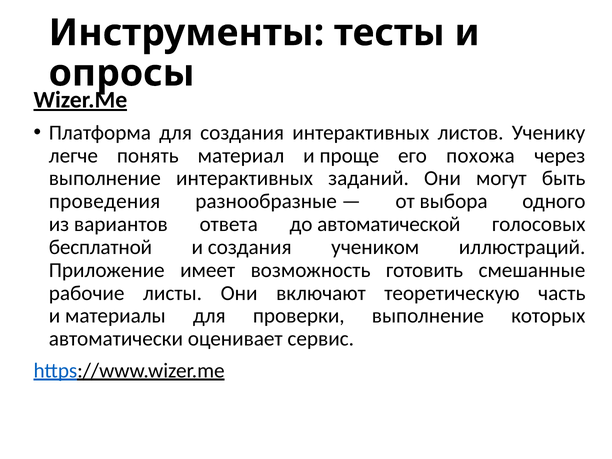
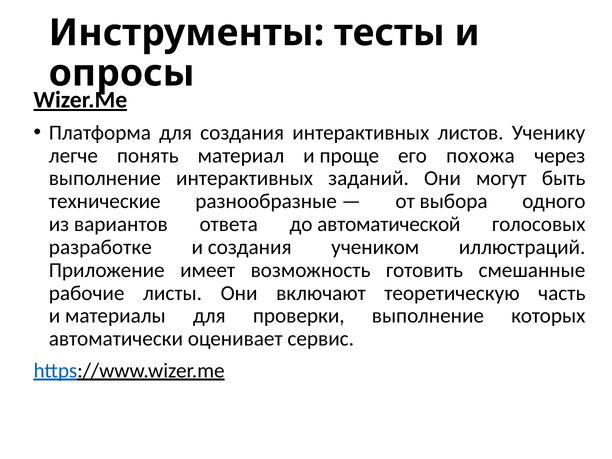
проведения: проведения -> технические
бесплатной: бесплатной -> разработке
